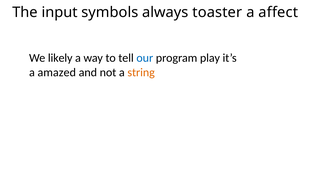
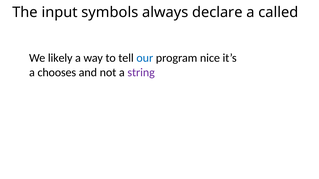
toaster: toaster -> declare
affect: affect -> called
play: play -> nice
amazed: amazed -> chooses
string colour: orange -> purple
